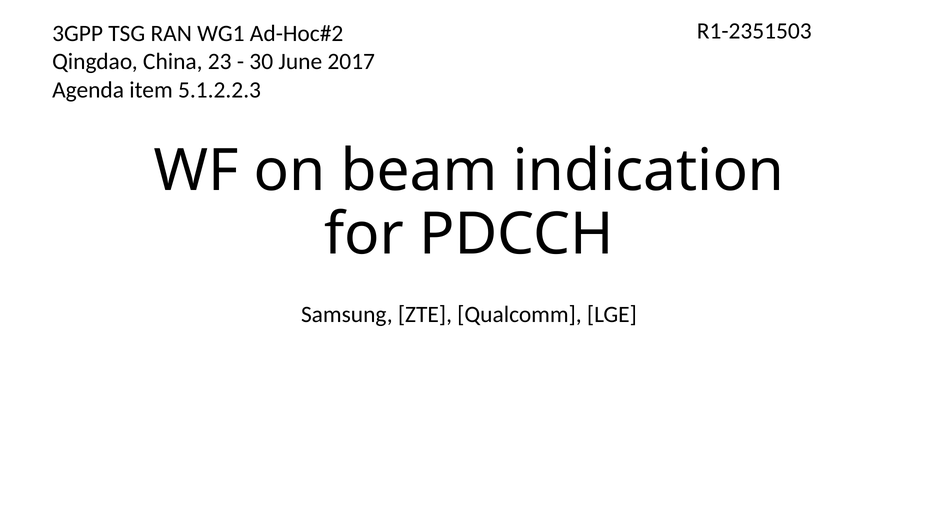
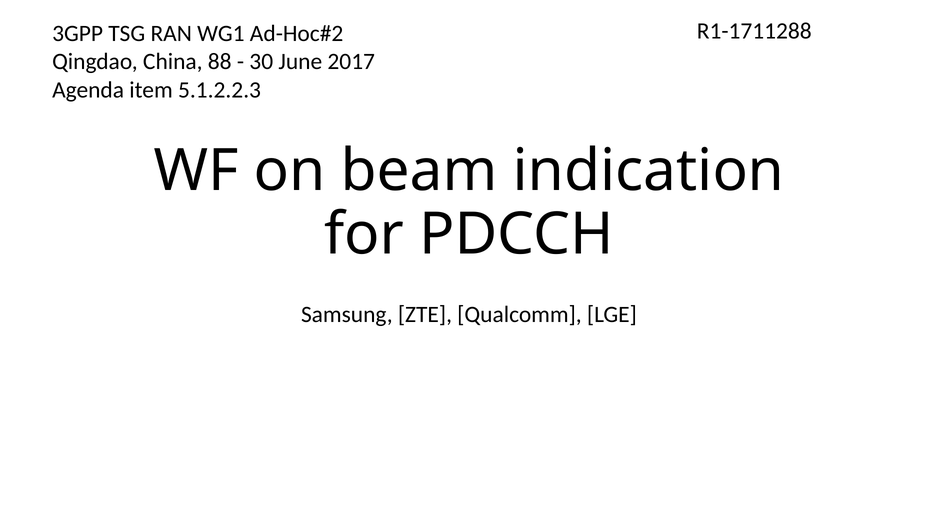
R1-2351503: R1-2351503 -> R1-1711288
23: 23 -> 88
